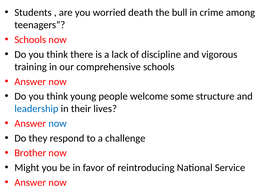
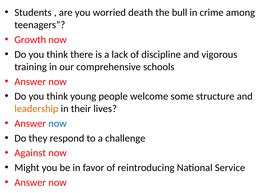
Schools at (30, 40): Schools -> Growth
leadership colour: blue -> orange
Brother: Brother -> Against
